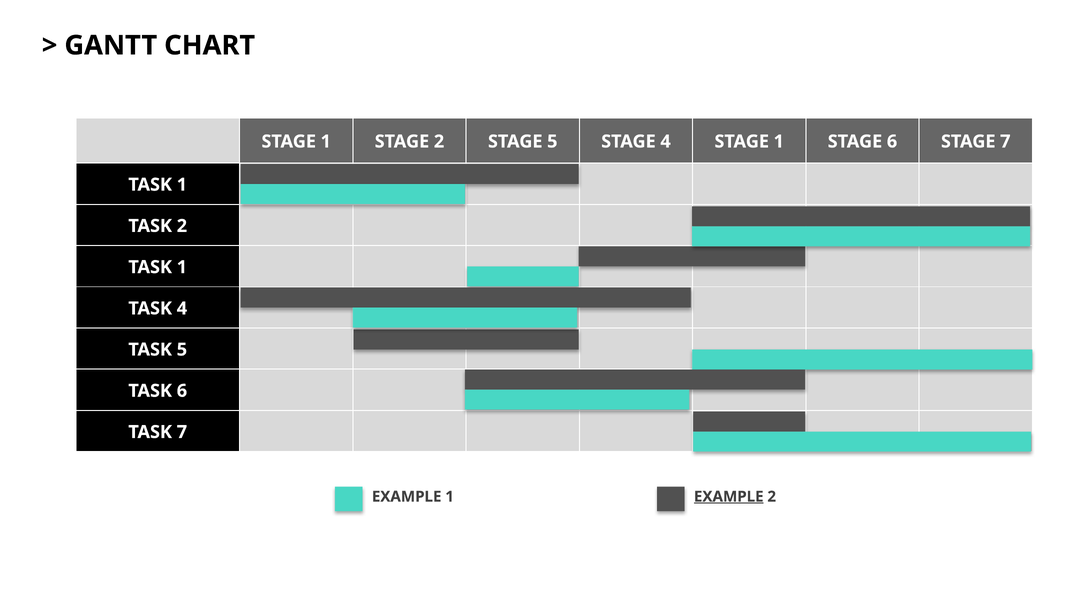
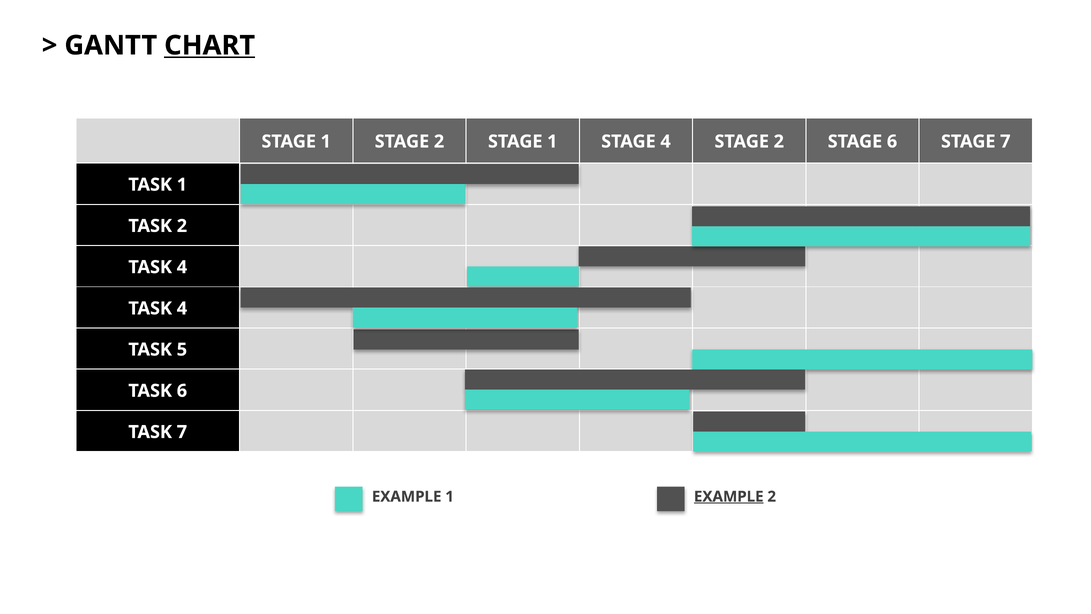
CHART underline: none -> present
2 STAGE 5: 5 -> 1
4 STAGE 1: 1 -> 2
1 at (182, 267): 1 -> 4
